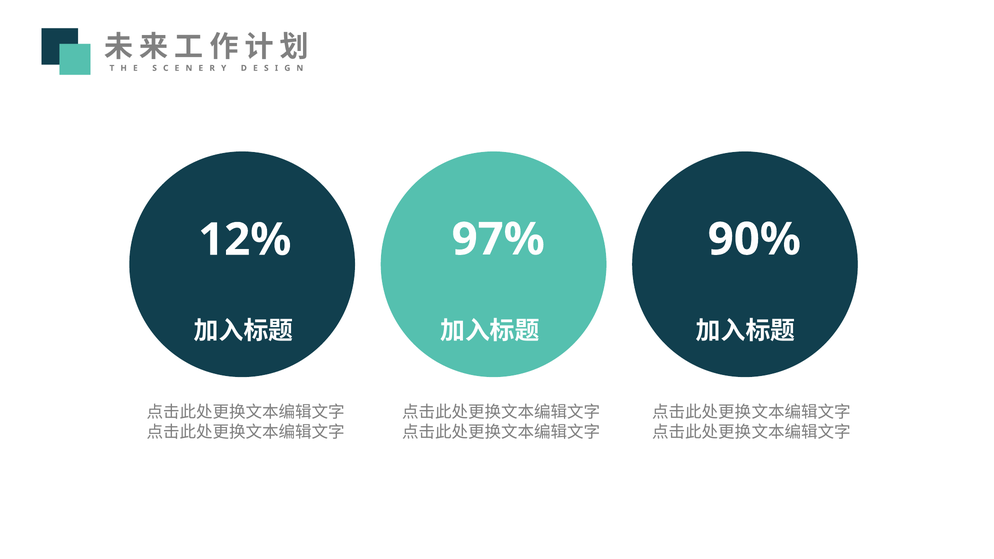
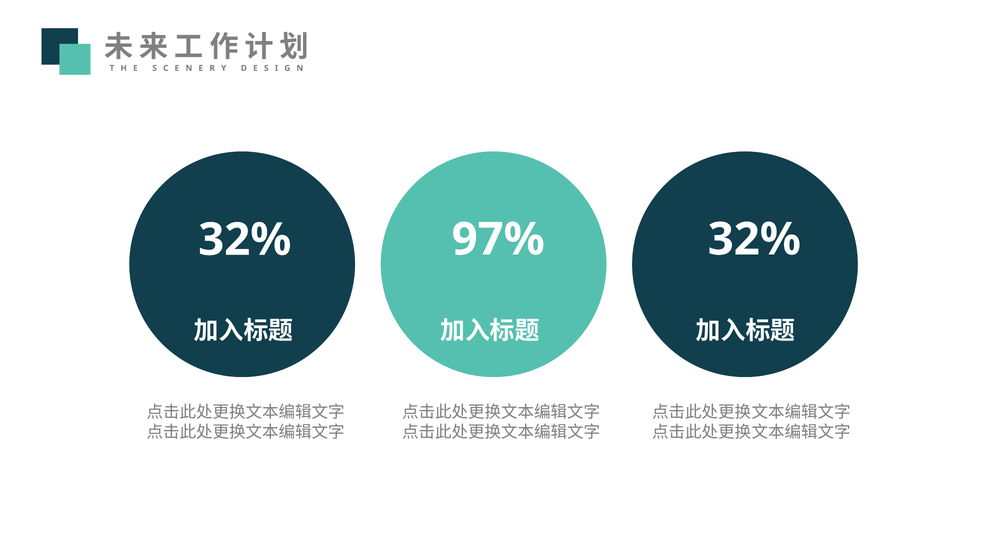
12% at (245, 240): 12% -> 32%
97% 90%: 90% -> 32%
